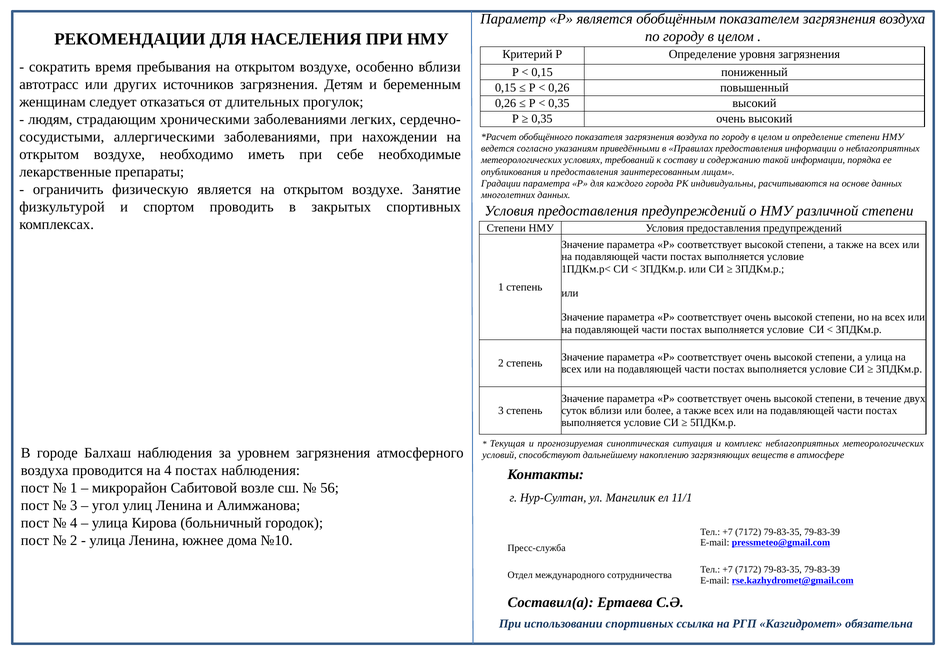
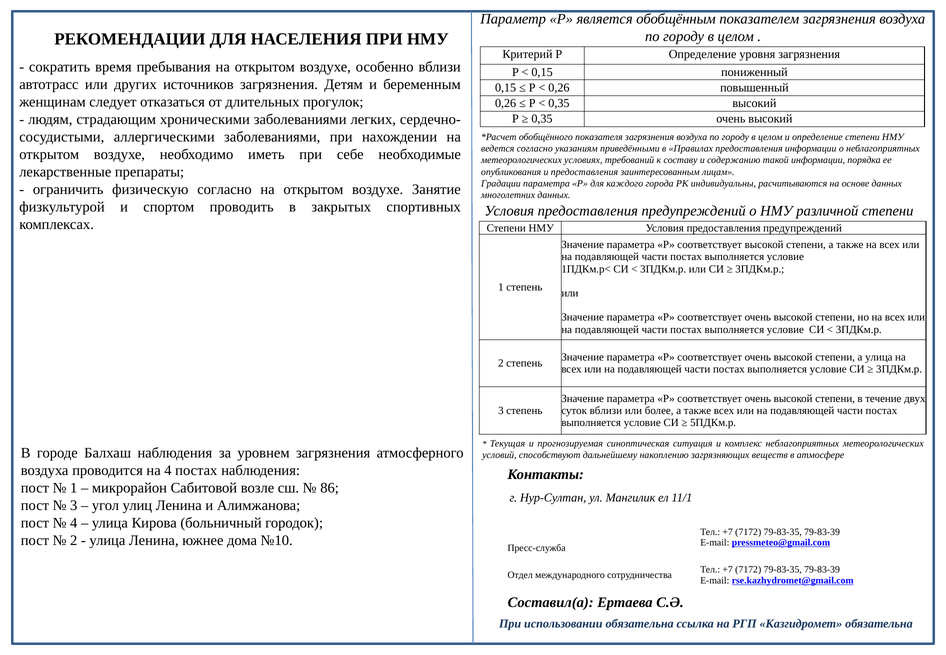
физическую является: является -> согласно
56: 56 -> 86
использовании спортивных: спортивных -> обязательна
